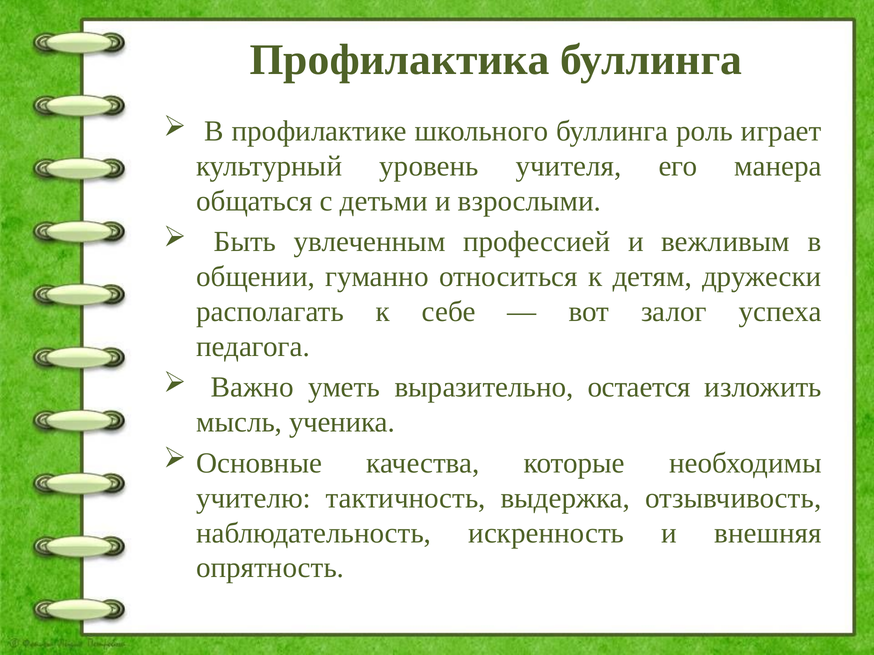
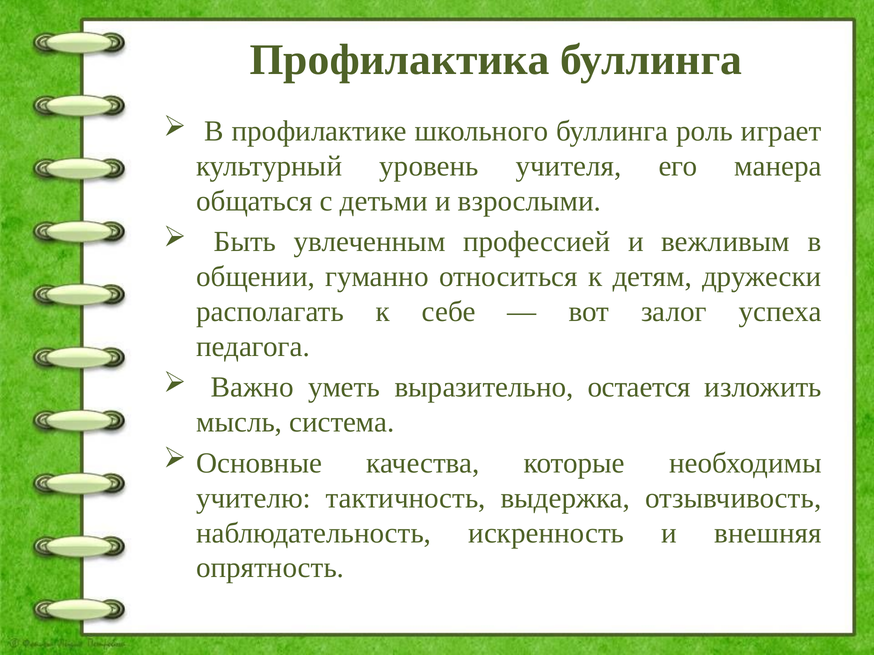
ученика: ученика -> система
